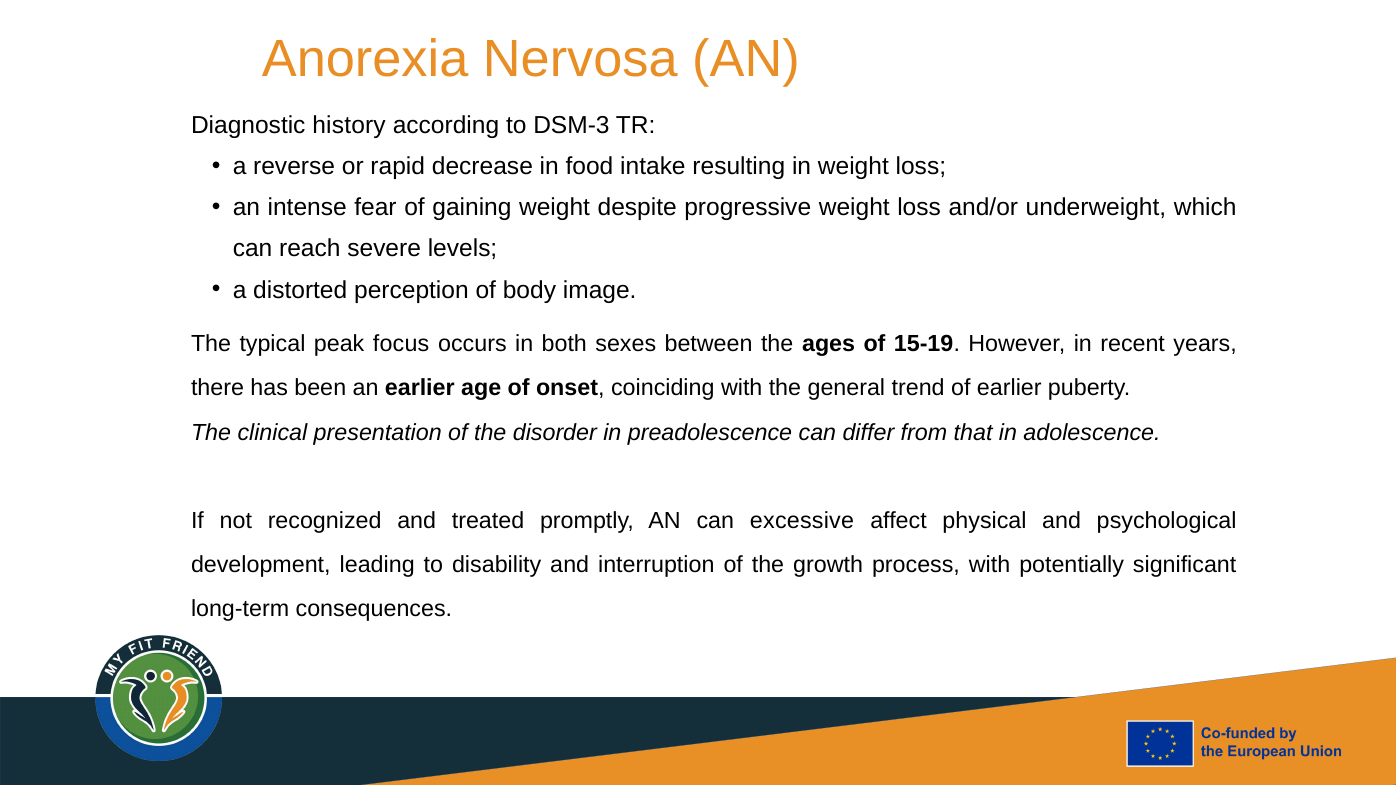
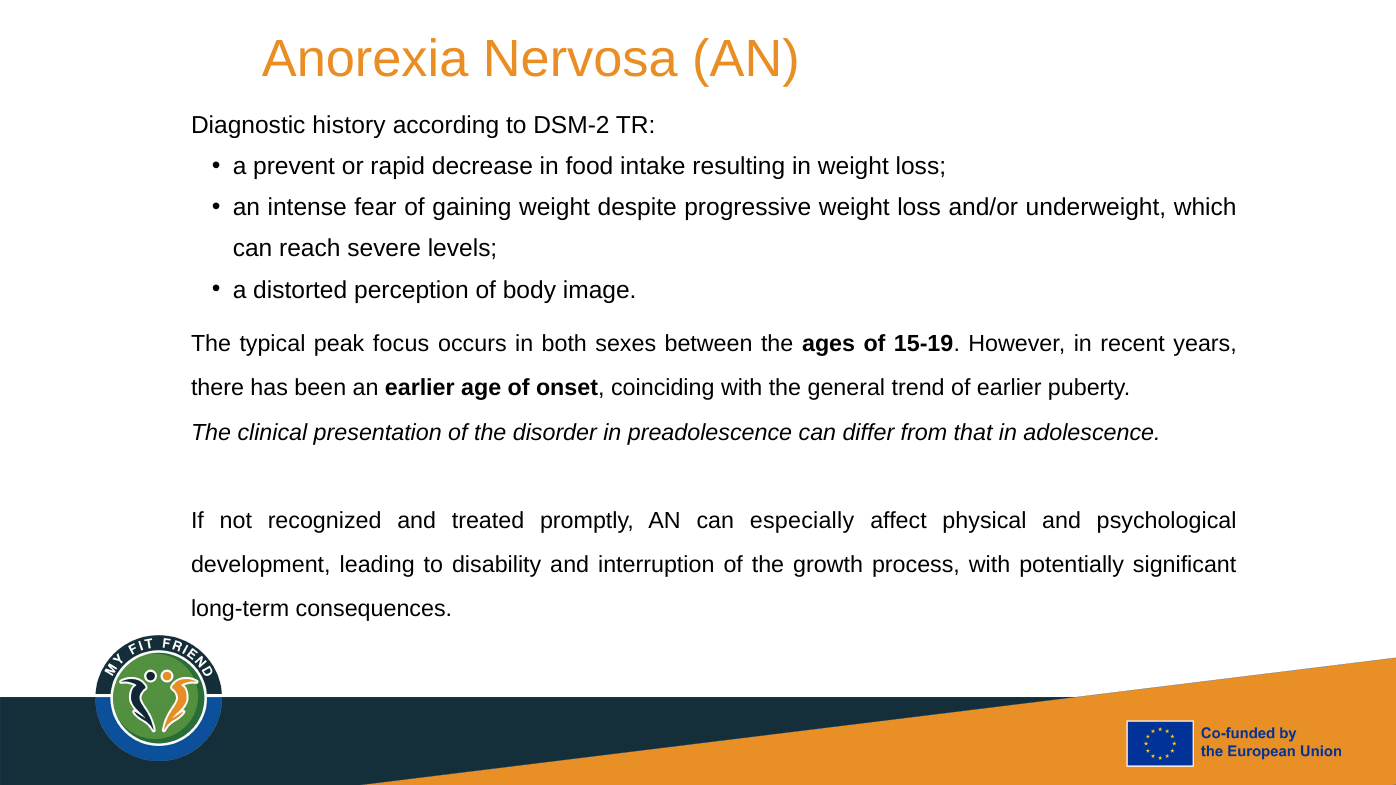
DSM-3: DSM-3 -> DSM-2
reverse: reverse -> prevent
excessive: excessive -> especially
